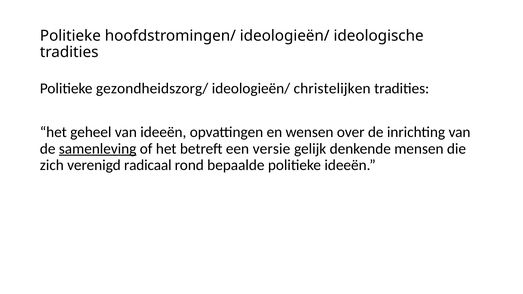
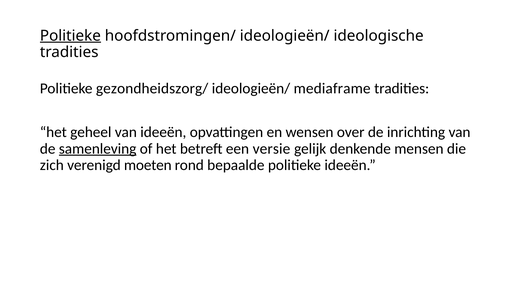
Politieke at (70, 36) underline: none -> present
christelijken: christelijken -> mediaframe
radicaal: radicaal -> moeten
